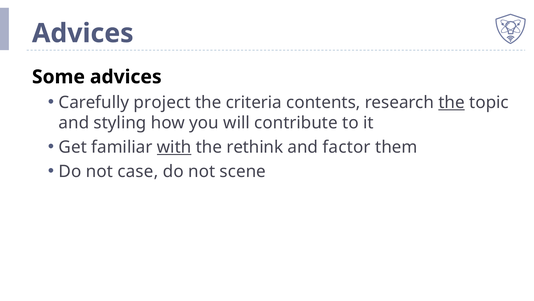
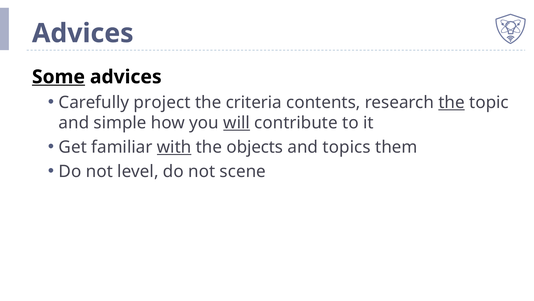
Some underline: none -> present
styling: styling -> simple
will underline: none -> present
rethink: rethink -> objects
factor: factor -> topics
case: case -> level
